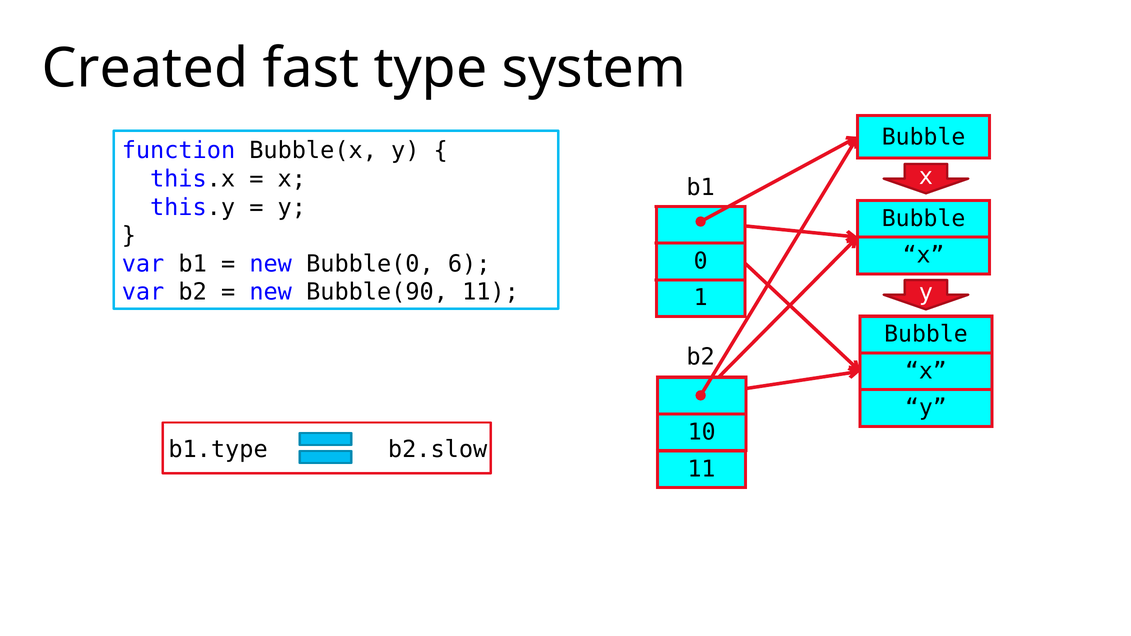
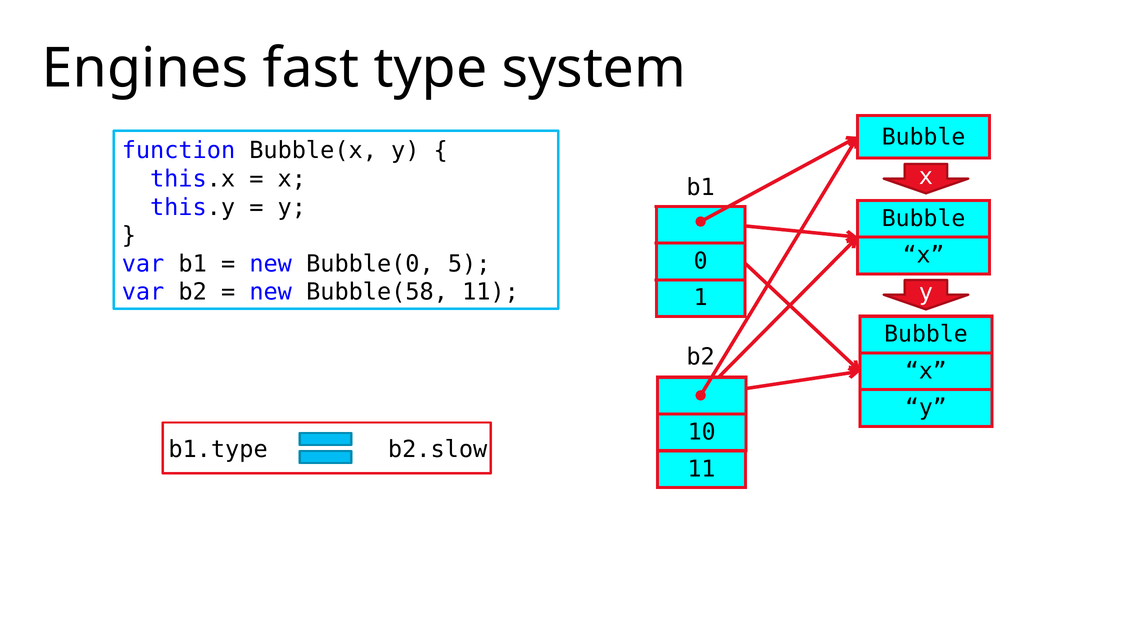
Created: Created -> Engines
6: 6 -> 5
Bubble(90: Bubble(90 -> Bubble(58
